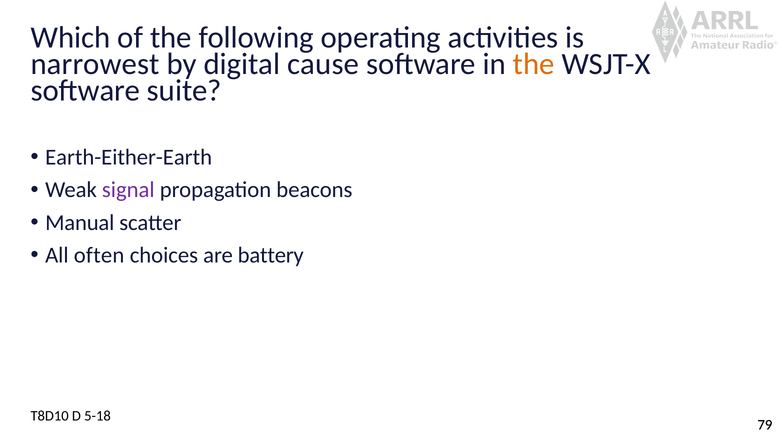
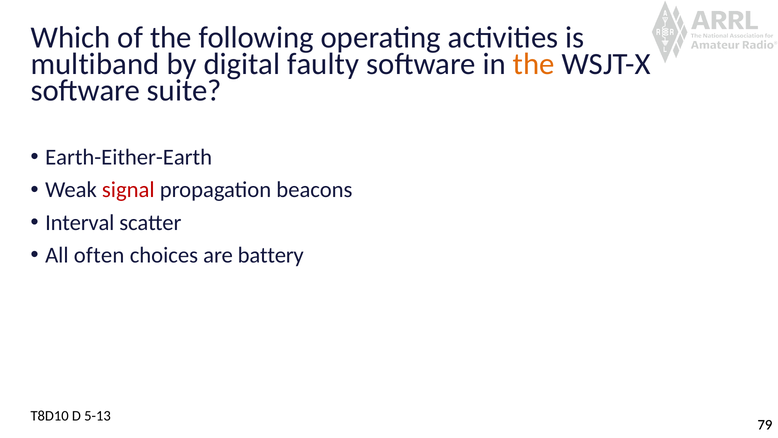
narrowest: narrowest -> multiband
cause: cause -> faulty
signal colour: purple -> red
Manual: Manual -> Interval
5-18: 5-18 -> 5-13
